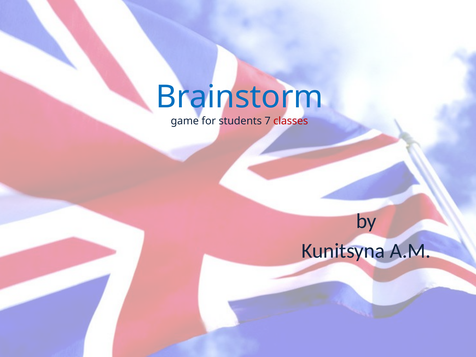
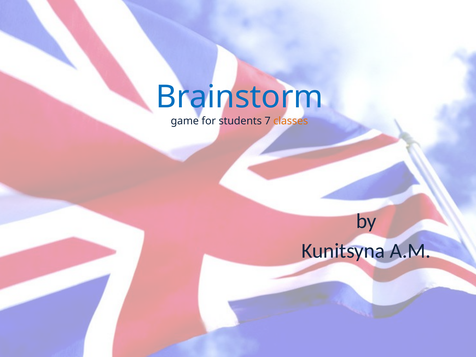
classes colour: red -> orange
